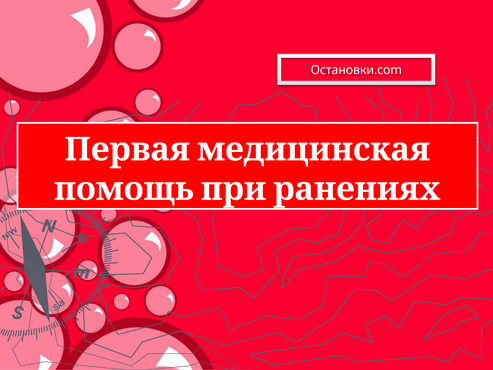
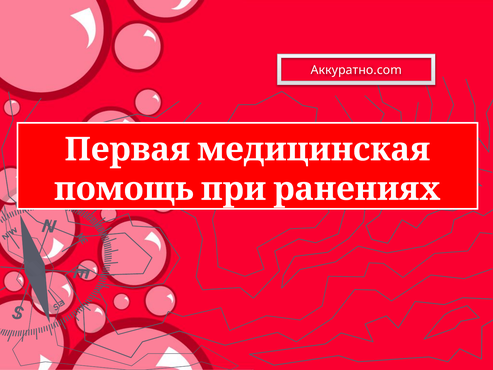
Остановки.com: Остановки.com -> Аккуратно.com
